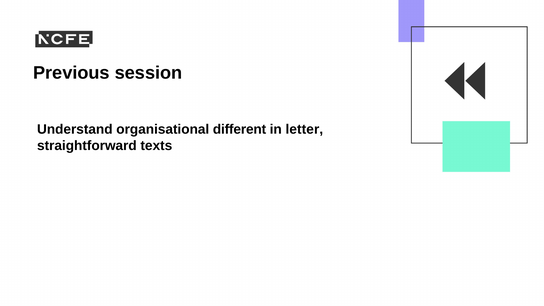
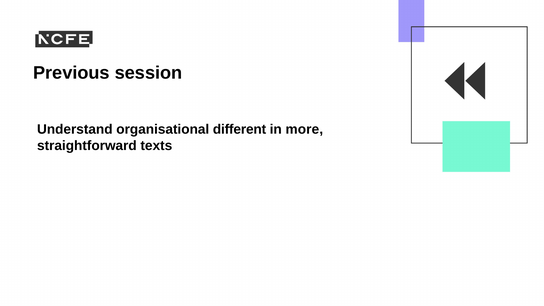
letter: letter -> more
